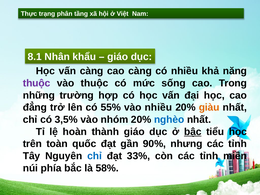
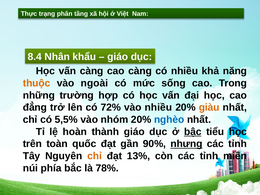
8.1: 8.1 -> 8.4
thuộc at (37, 83) colour: purple -> orange
vào thuộc: thuộc -> ngoài
55%: 55% -> 72%
3,5%: 3,5% -> 5,5%
nhưng underline: none -> present
chỉ at (95, 156) colour: blue -> orange
33%: 33% -> 13%
58%: 58% -> 78%
